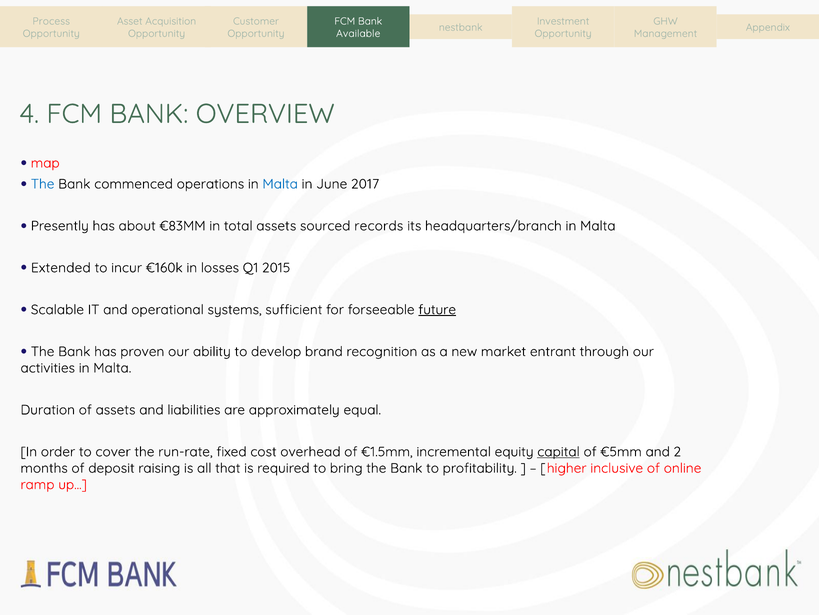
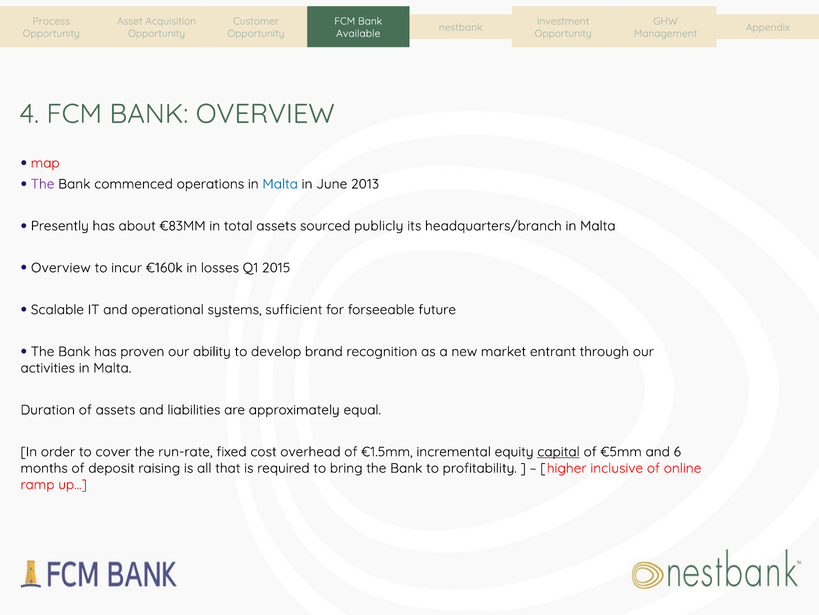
The at (43, 184) colour: blue -> purple
2017: 2017 -> 2013
records: records -> publicly
Extended at (61, 267): Extended -> Overview
future underline: present -> none
2: 2 -> 6
